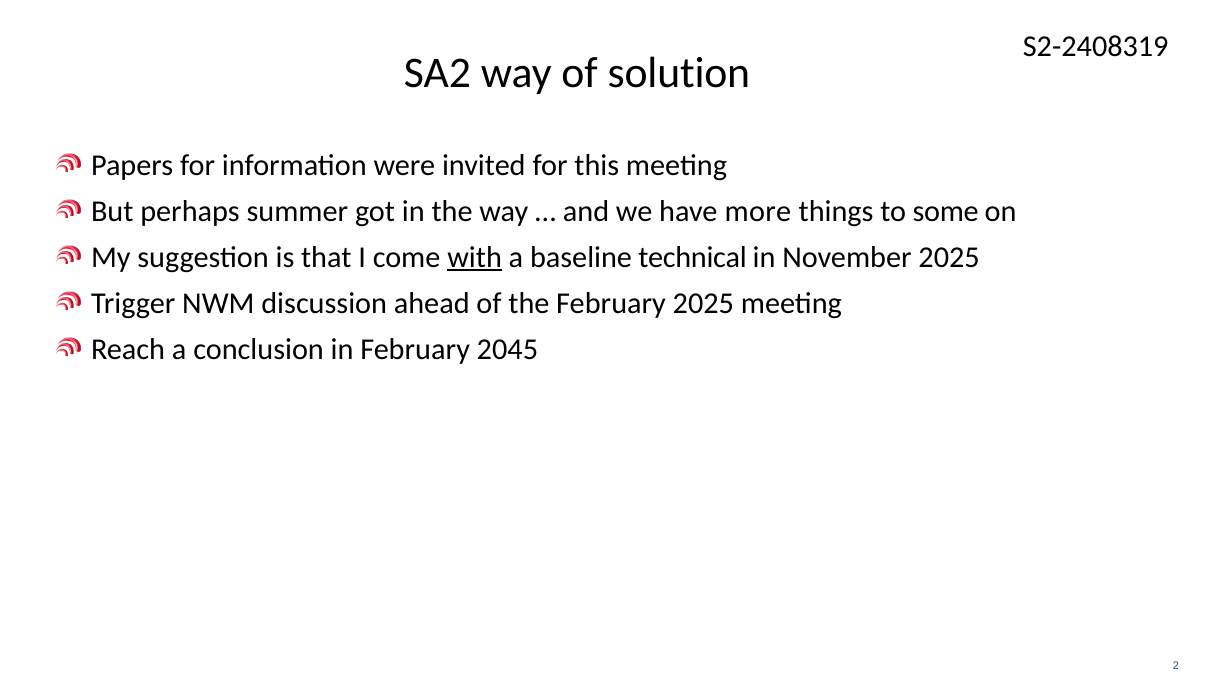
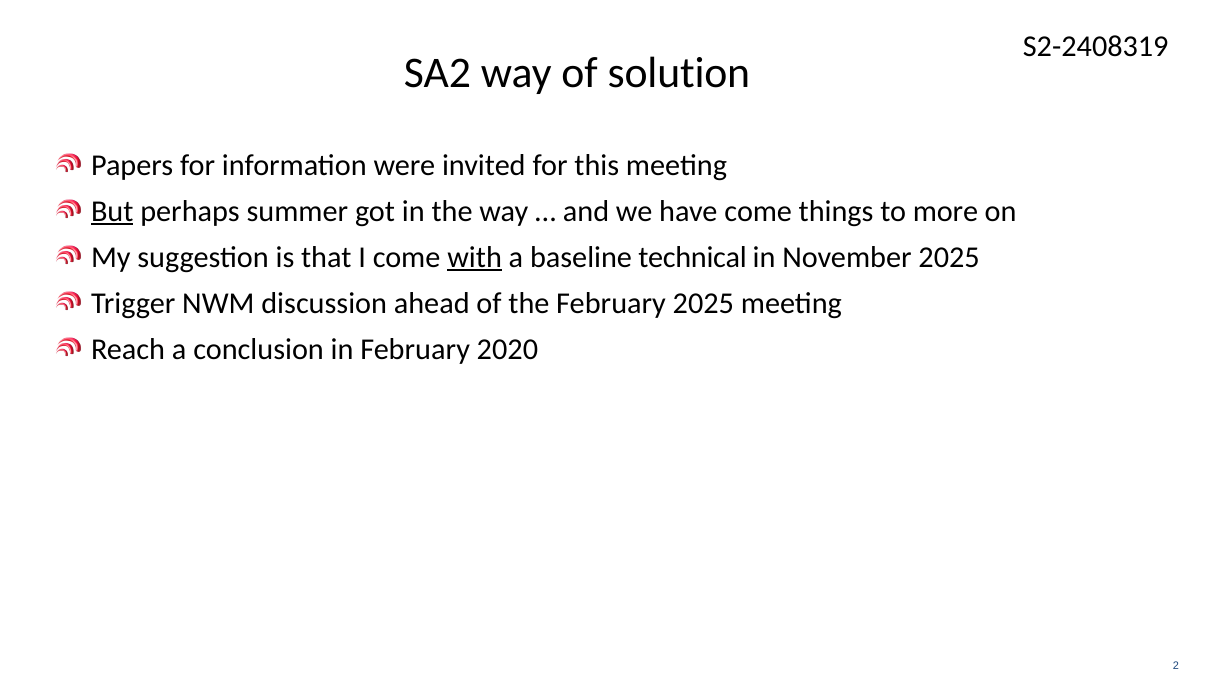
But underline: none -> present
have more: more -> come
some: some -> more
2045: 2045 -> 2020
